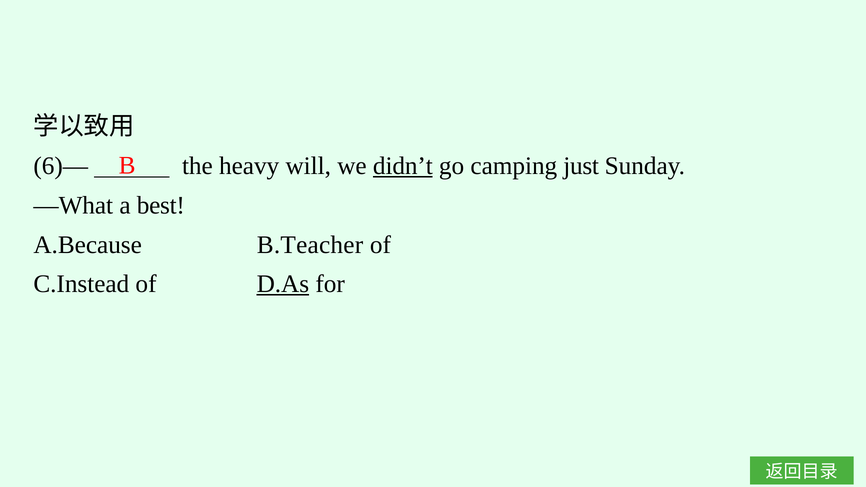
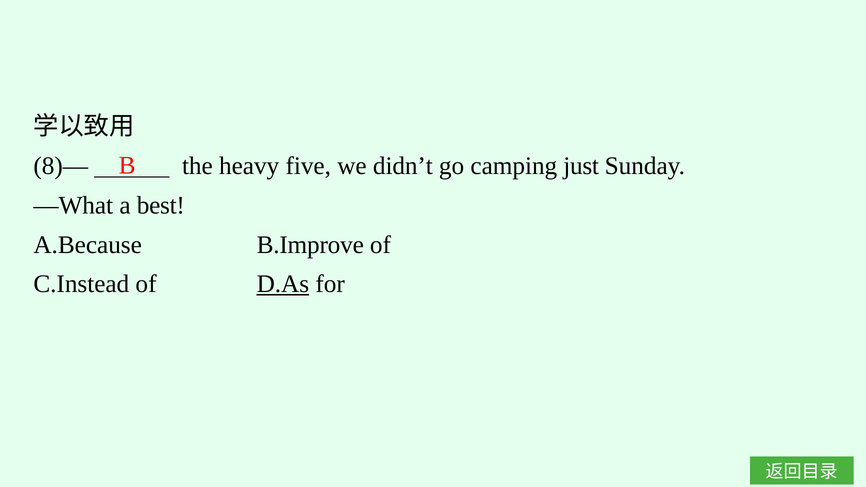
6)—: 6)— -> 8)—
will: will -> five
didn’t underline: present -> none
B.Teacher: B.Teacher -> B.Improve
